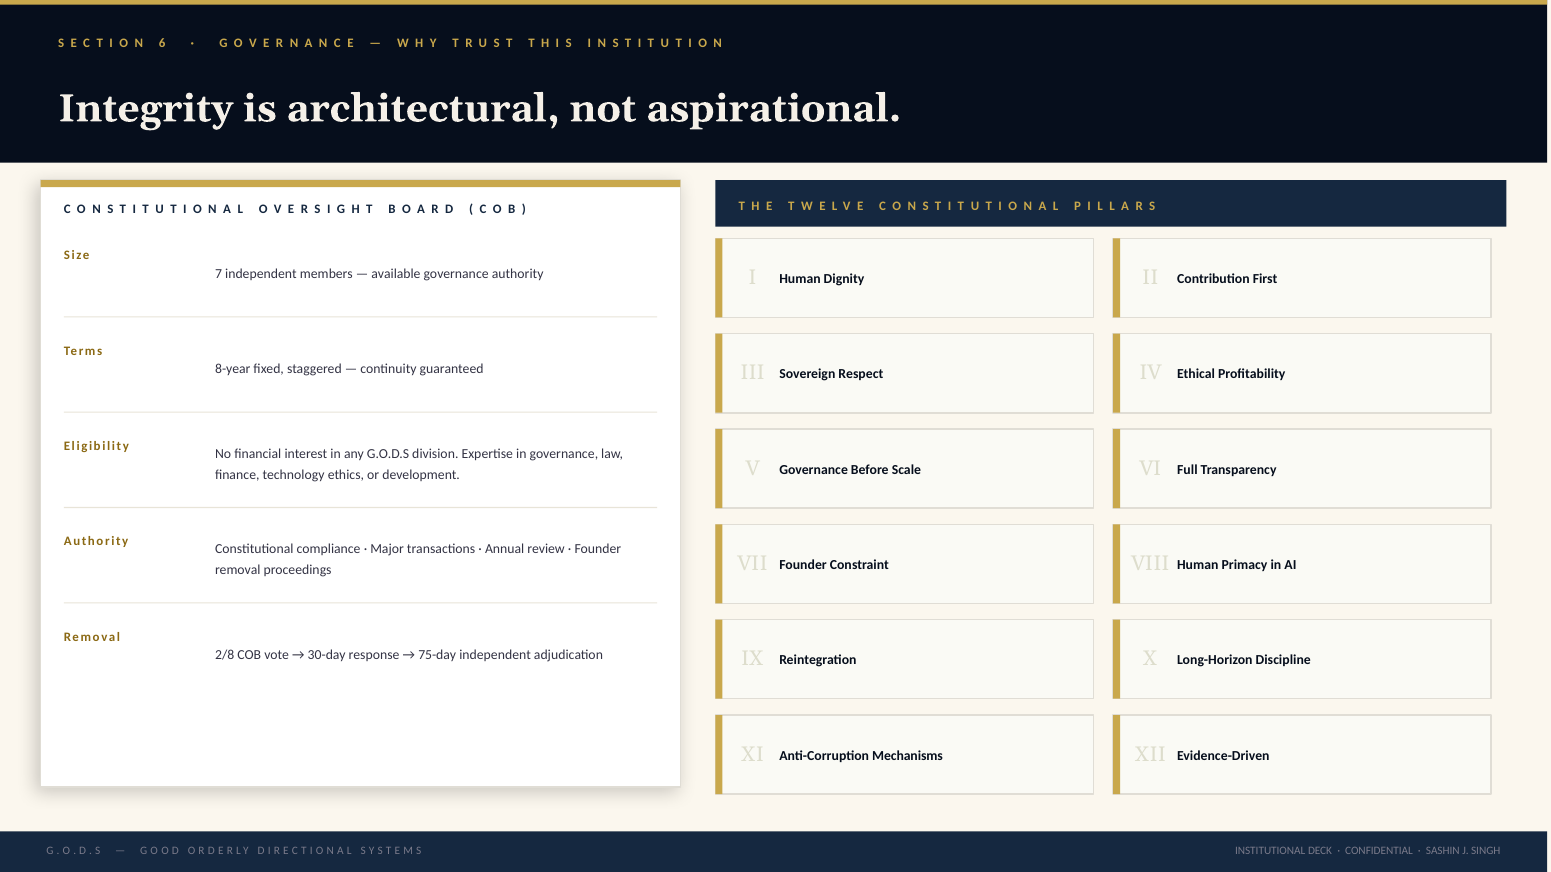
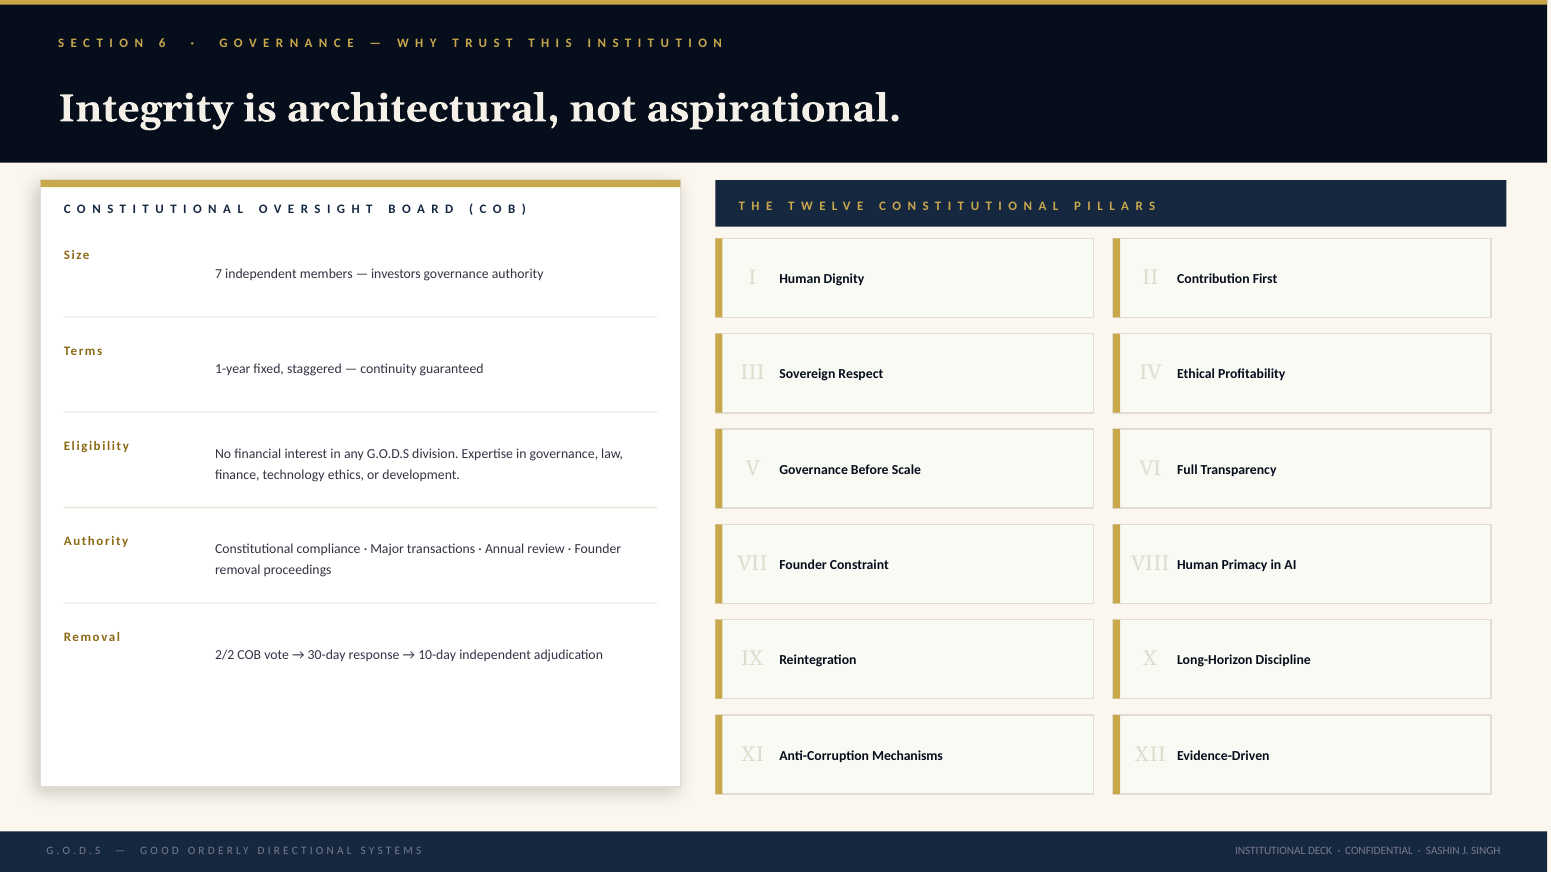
available: available -> investors
8-year: 8-year -> 1-year
2/8: 2/8 -> 2/2
75-day: 75-day -> 10-day
